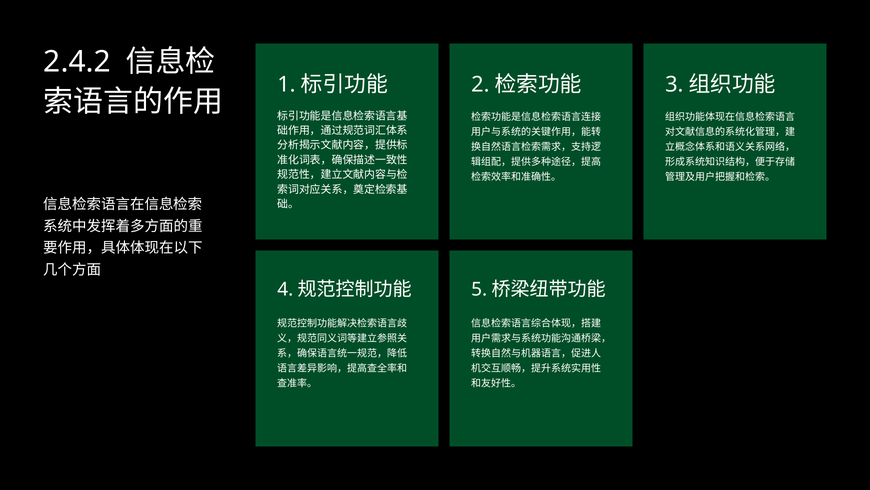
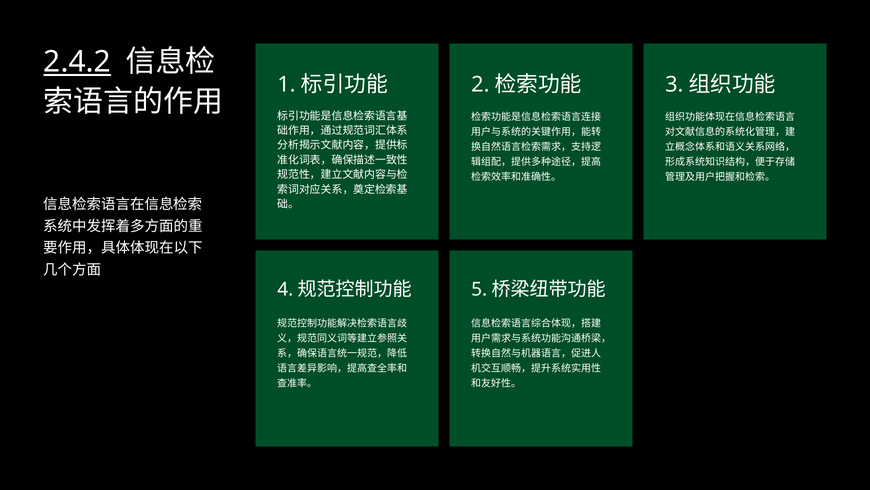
2.4.2 underline: none -> present
